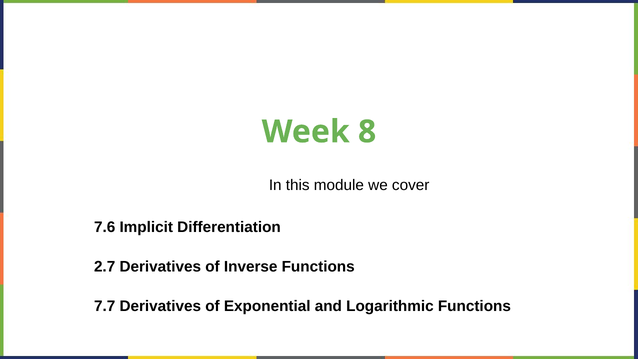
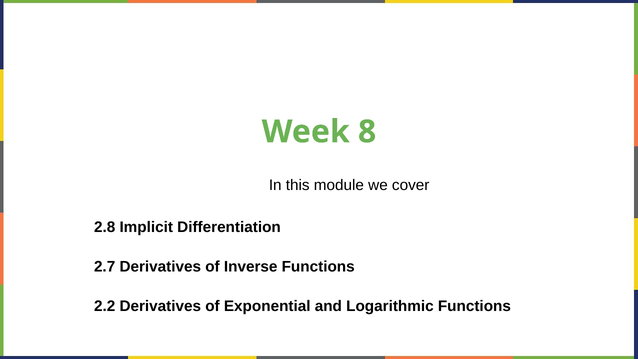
7.6: 7.6 -> 2.8
7.7: 7.7 -> 2.2
